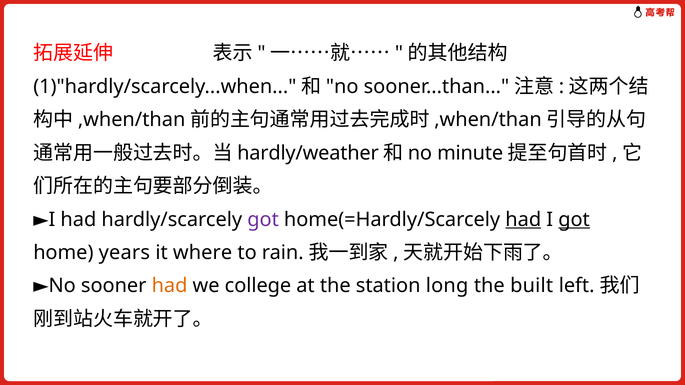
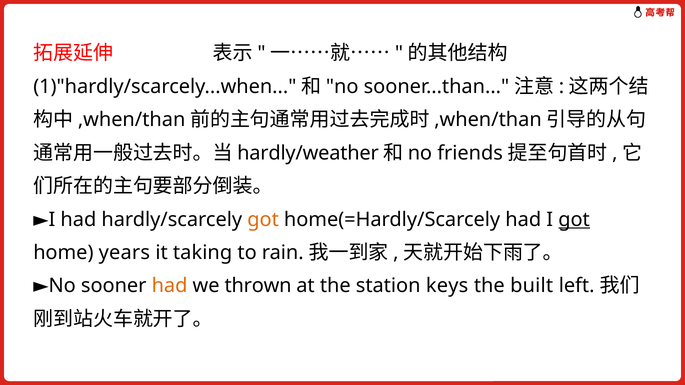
minute: minute -> friends
got at (263, 220) colour: purple -> orange
had at (523, 220) underline: present -> none
where: where -> taking
college: college -> thrown
long: long -> keys
